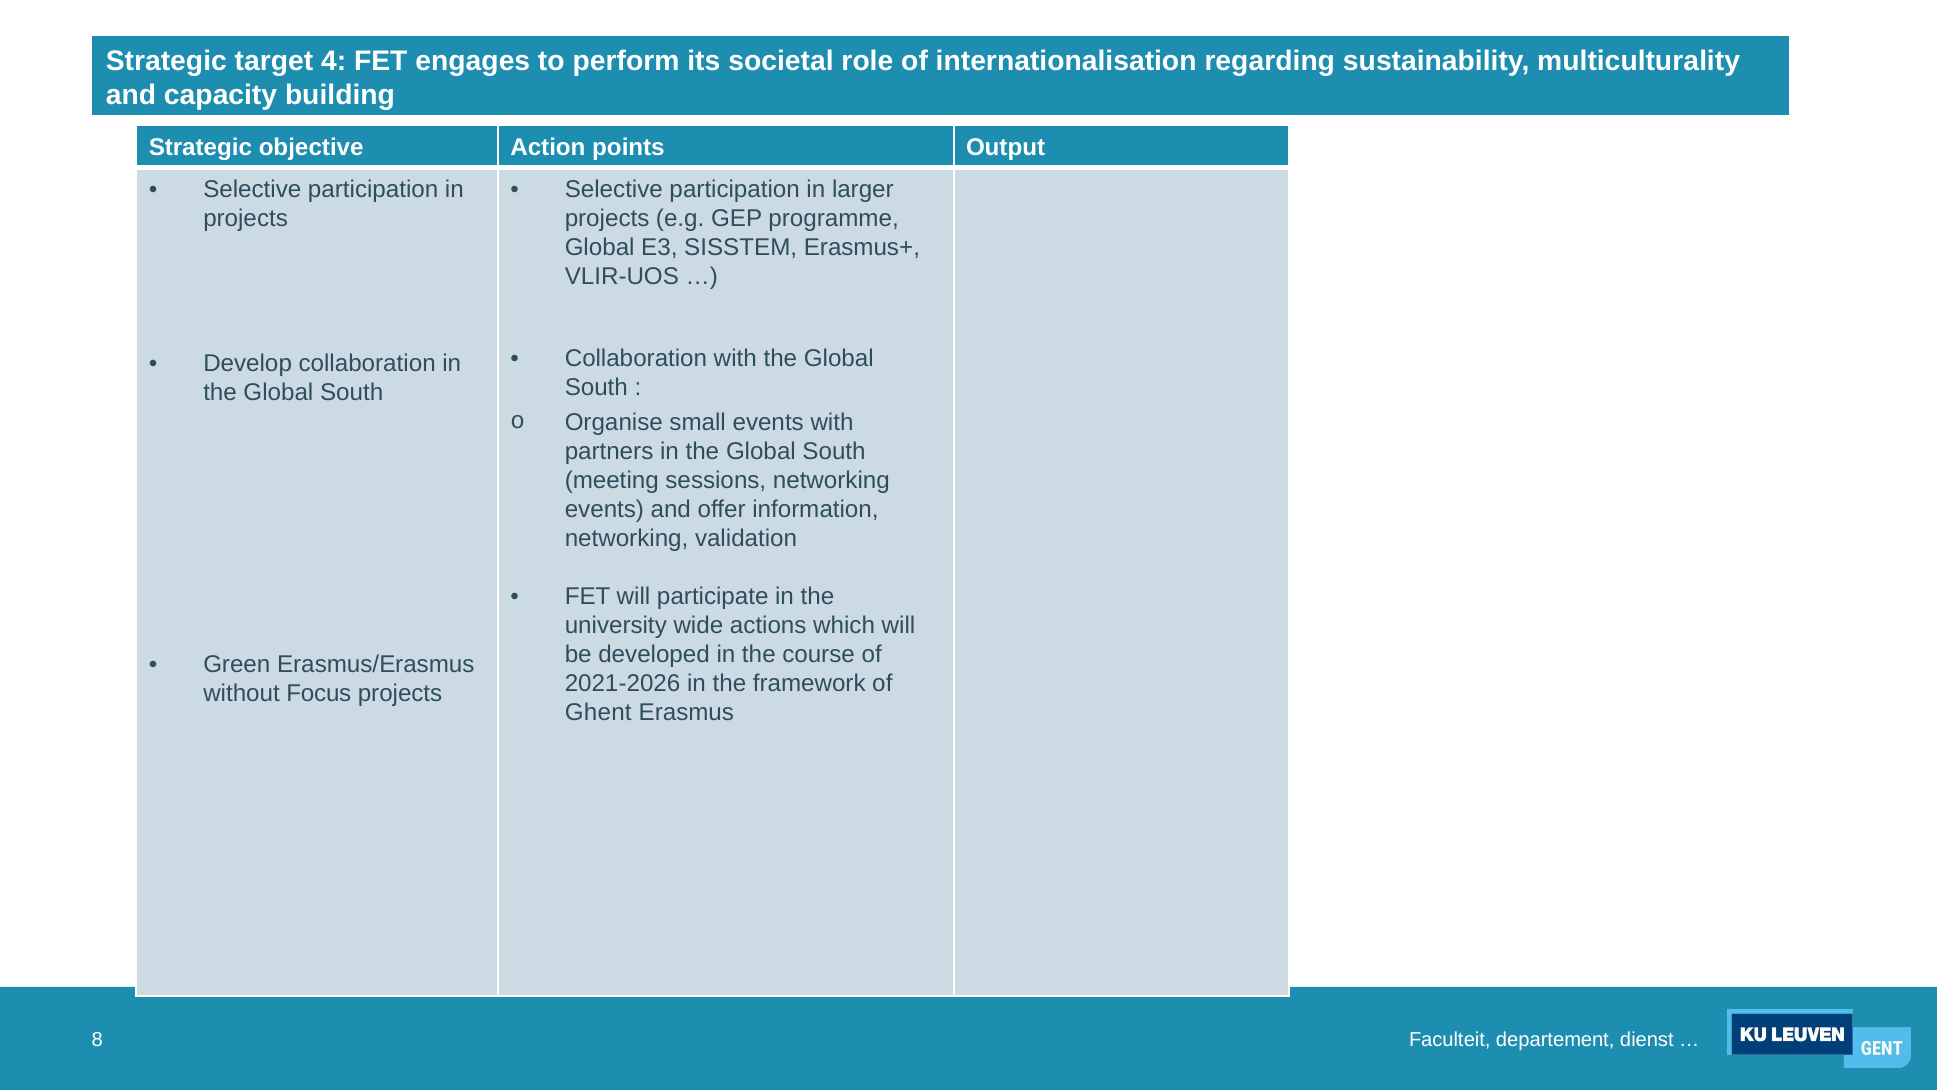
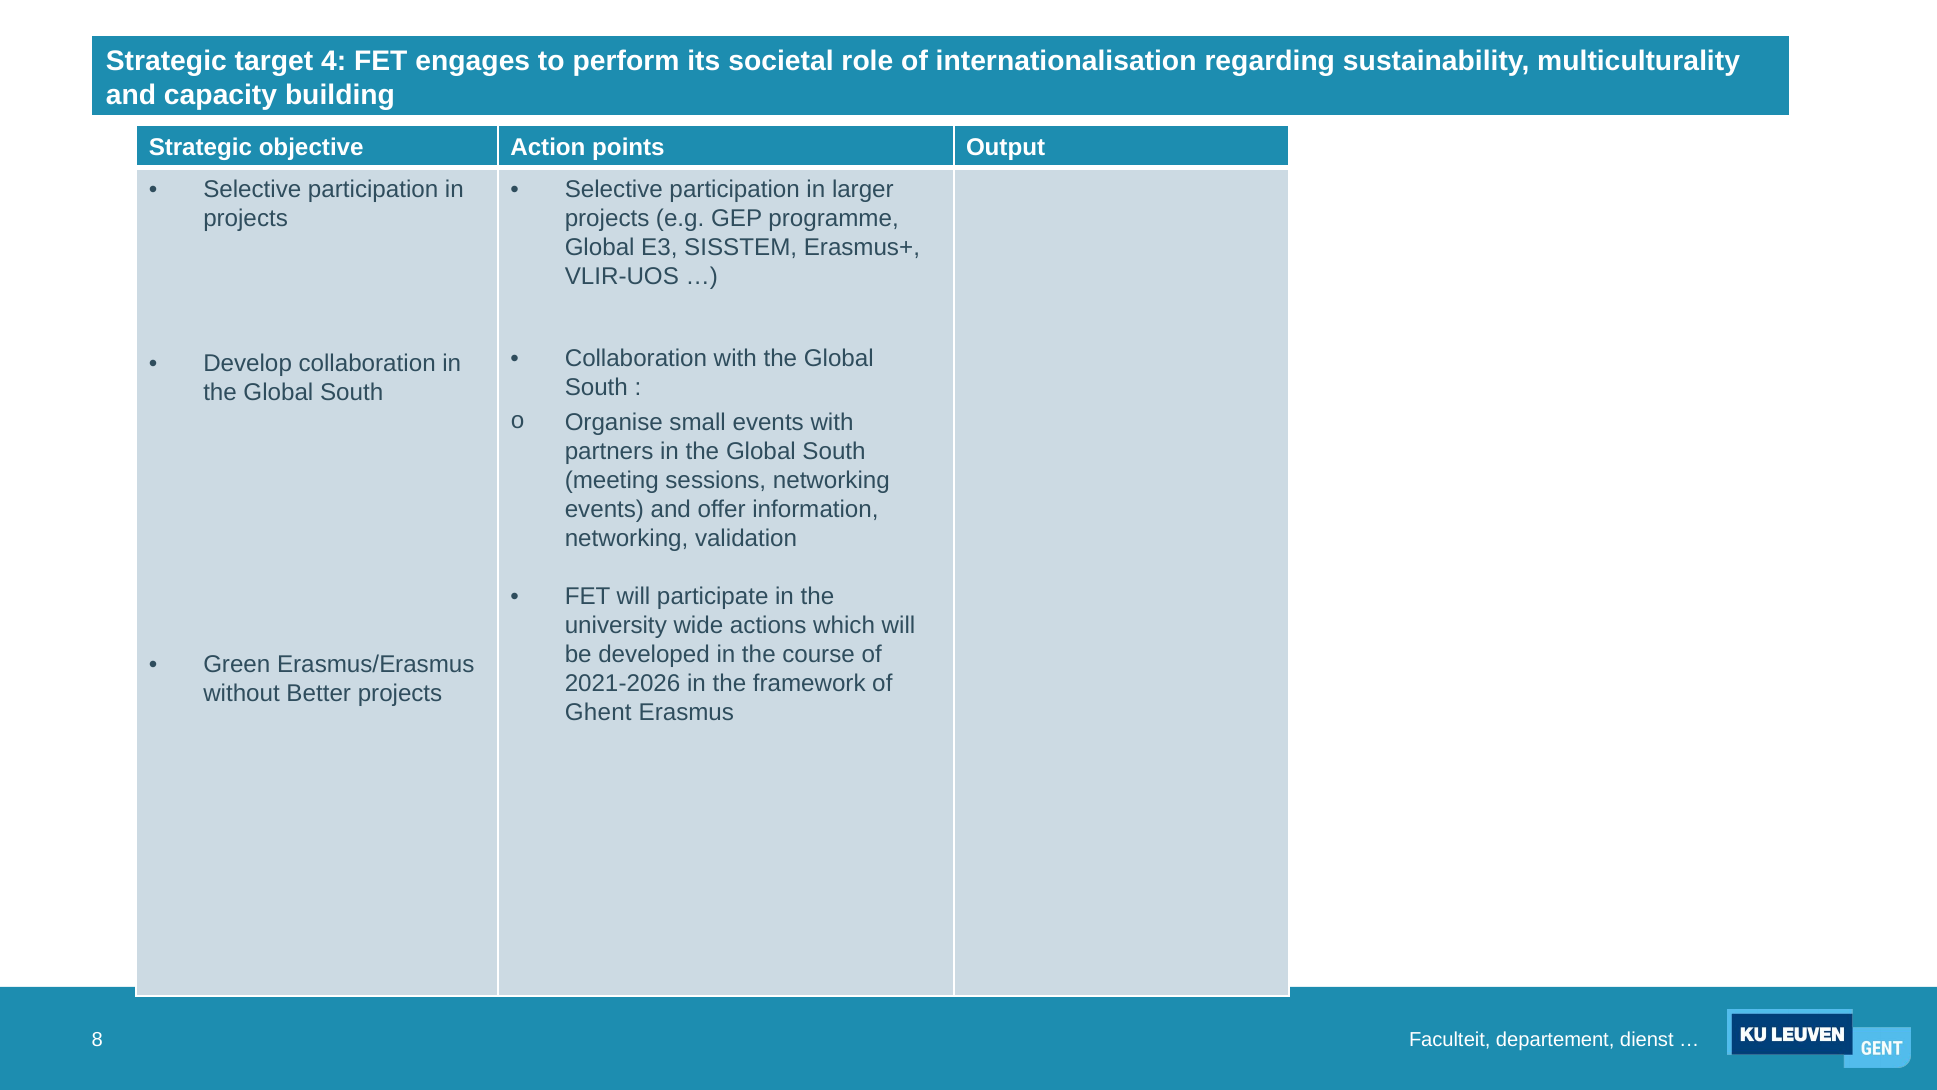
Focus: Focus -> Better
